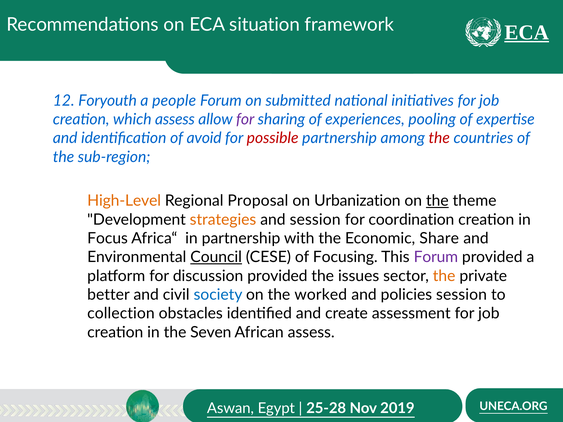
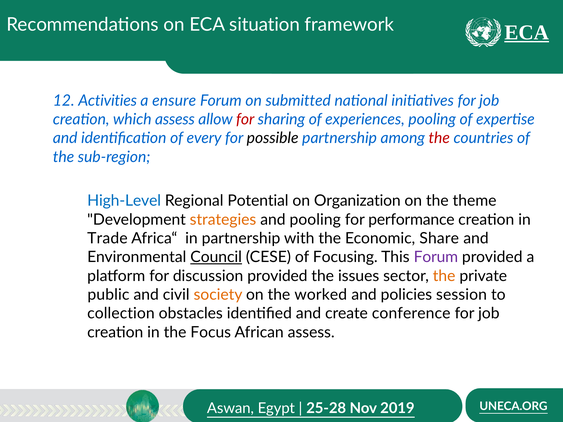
Foryouth: Foryouth -> Activities
people: people -> ensure
for at (245, 119) colour: purple -> red
avoid: avoid -> every
possible colour: red -> black
High-Level colour: orange -> blue
Proposal: Proposal -> Potential
Urbanization: Urbanization -> Organization
the at (437, 201) underline: present -> none
and session: session -> pooling
coordination: coordination -> performance
Focus: Focus -> Trade
better: better -> public
society colour: blue -> orange
assessment: assessment -> conference
Seven: Seven -> Focus
